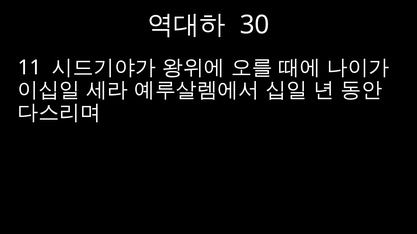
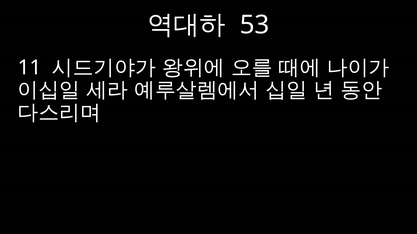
30: 30 -> 53
